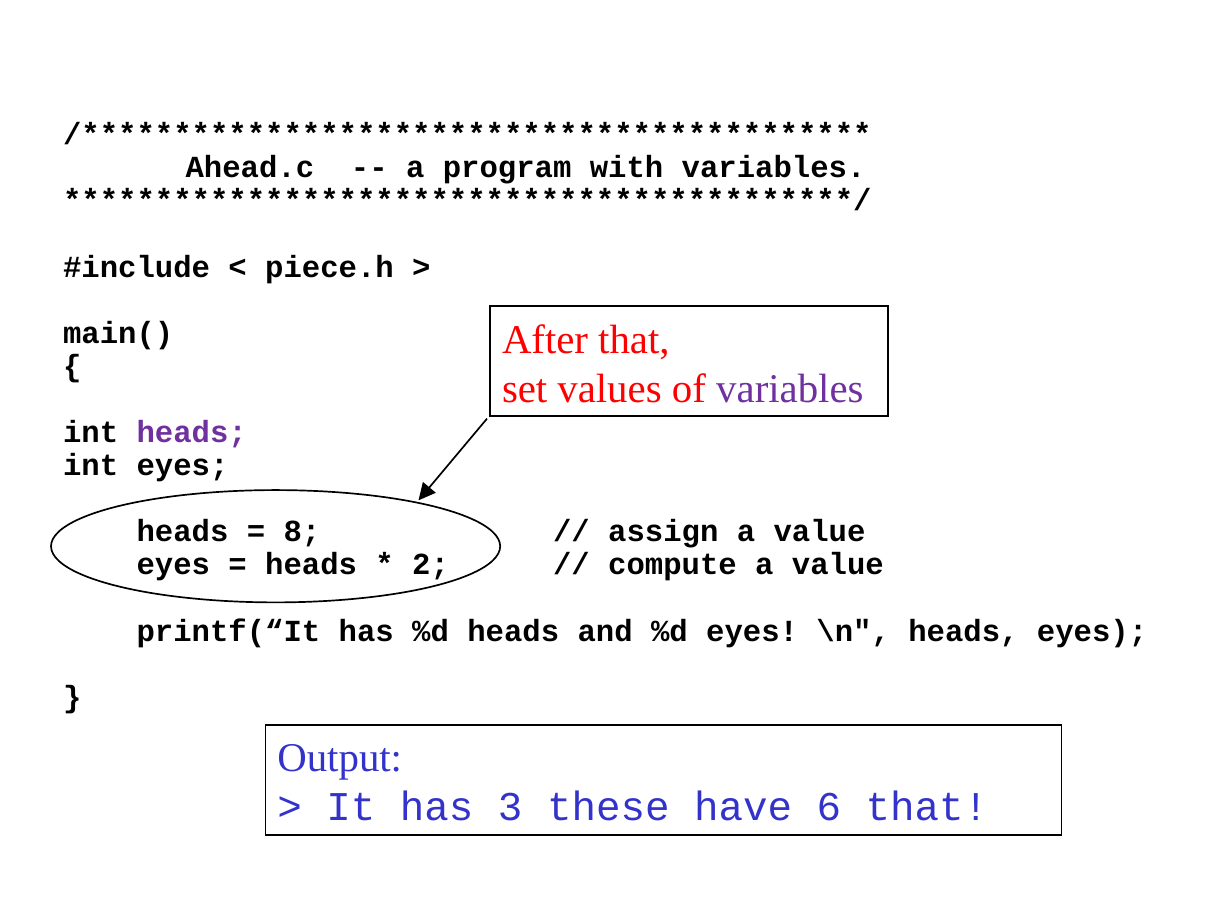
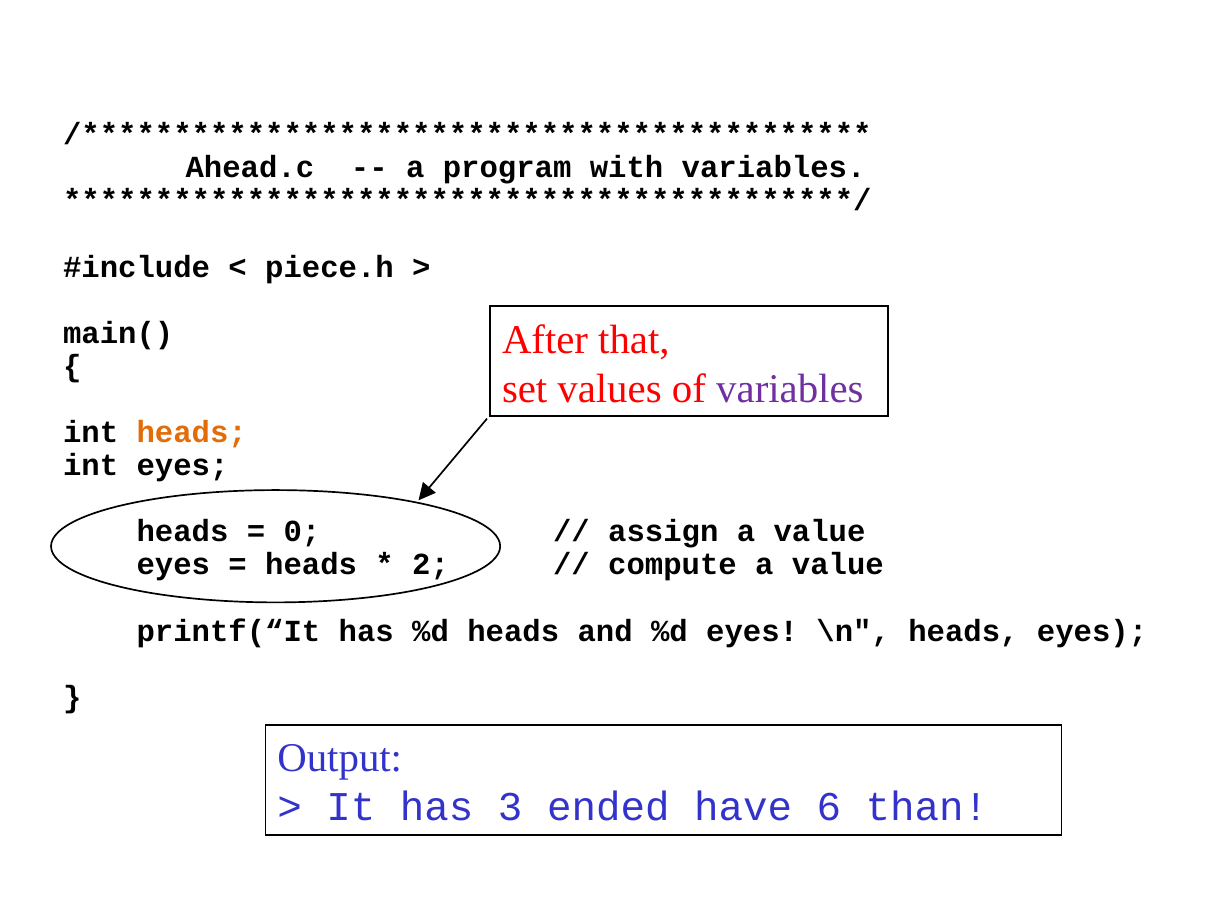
heads at (192, 432) colour: purple -> orange
8: 8 -> 0
these: these -> ended
6 that: that -> than
